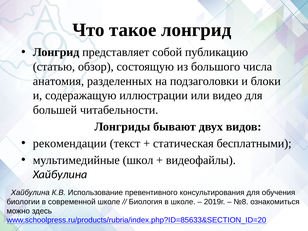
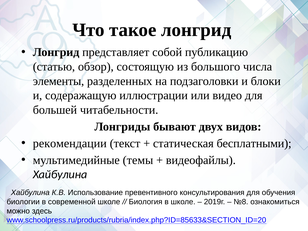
анатомия: анатомия -> элементы
школ: школ -> темы
